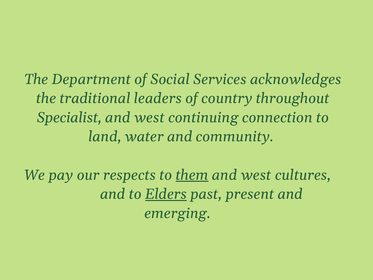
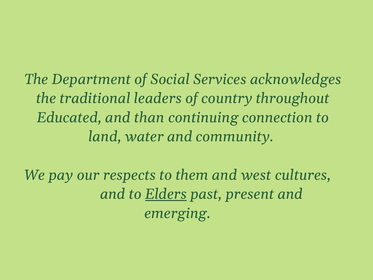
Specialist: Specialist -> Educated
west at (149, 117): west -> than
them underline: present -> none
